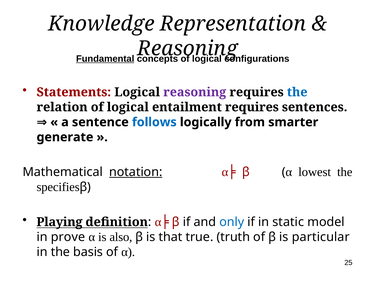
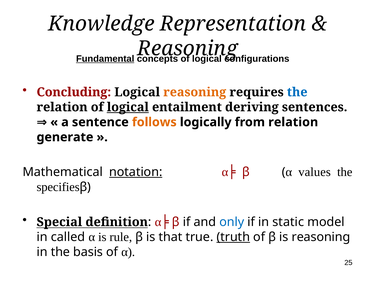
Statements: Statements -> Concluding
reasoning at (195, 92) colour: purple -> orange
logical at (128, 107) underline: none -> present
entailment requires: requires -> deriving
follows colour: blue -> orange
from smarter: smarter -> relation
lowest: lowest -> values
Playing: Playing -> Special
prove: prove -> called
also: also -> rule
truth underline: none -> present
is particular: particular -> reasoning
